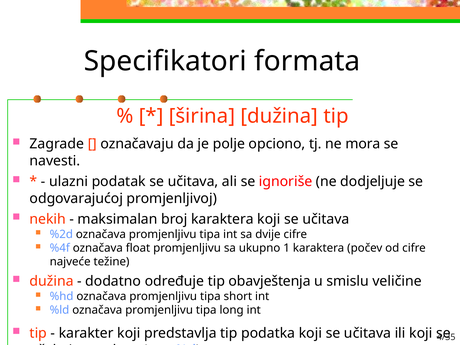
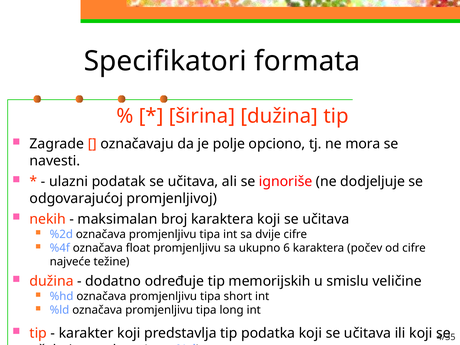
1: 1 -> 6
obavještenja: obavještenja -> memorijskih
